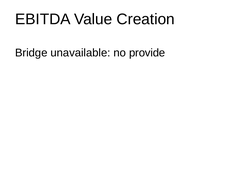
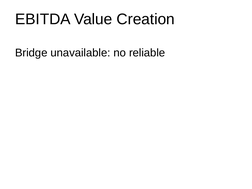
provide: provide -> reliable
